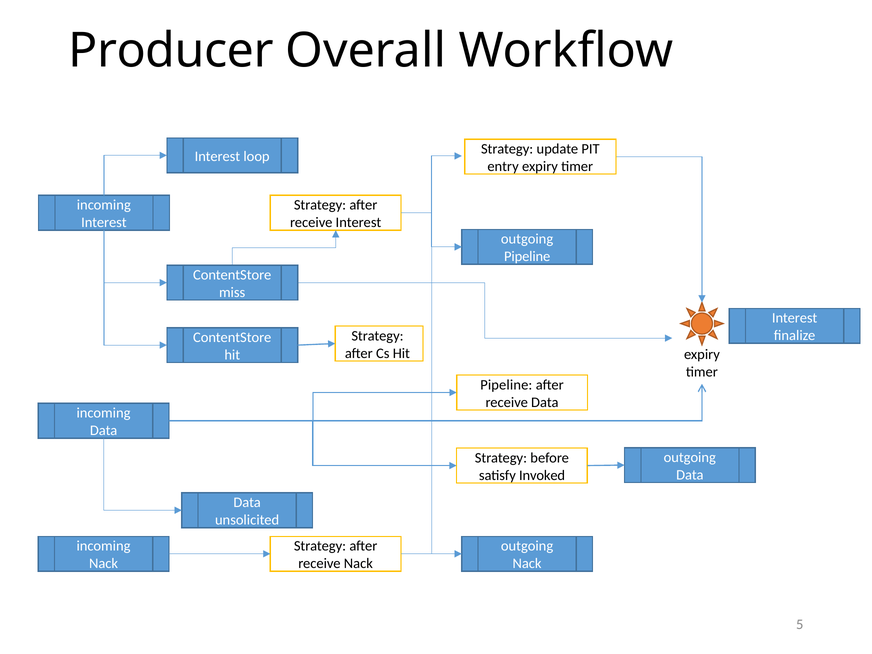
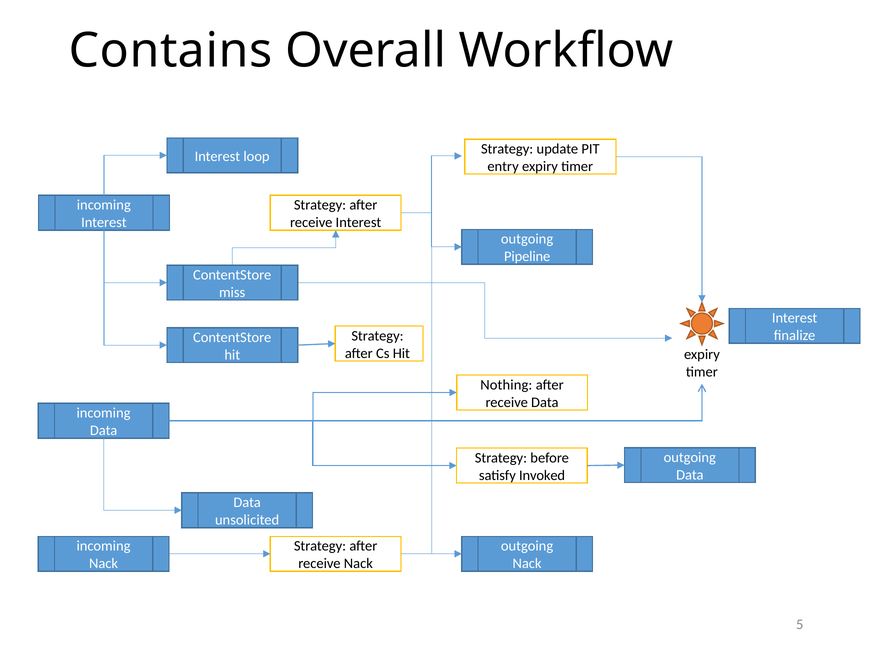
Producer: Producer -> Contains
Pipeline at (506, 385): Pipeline -> Nothing
